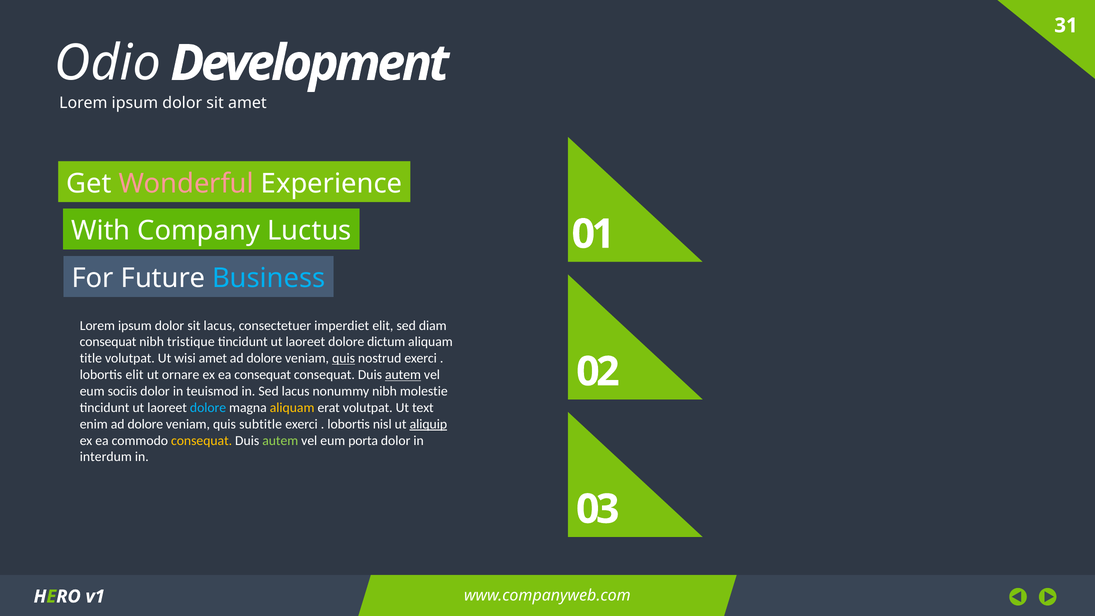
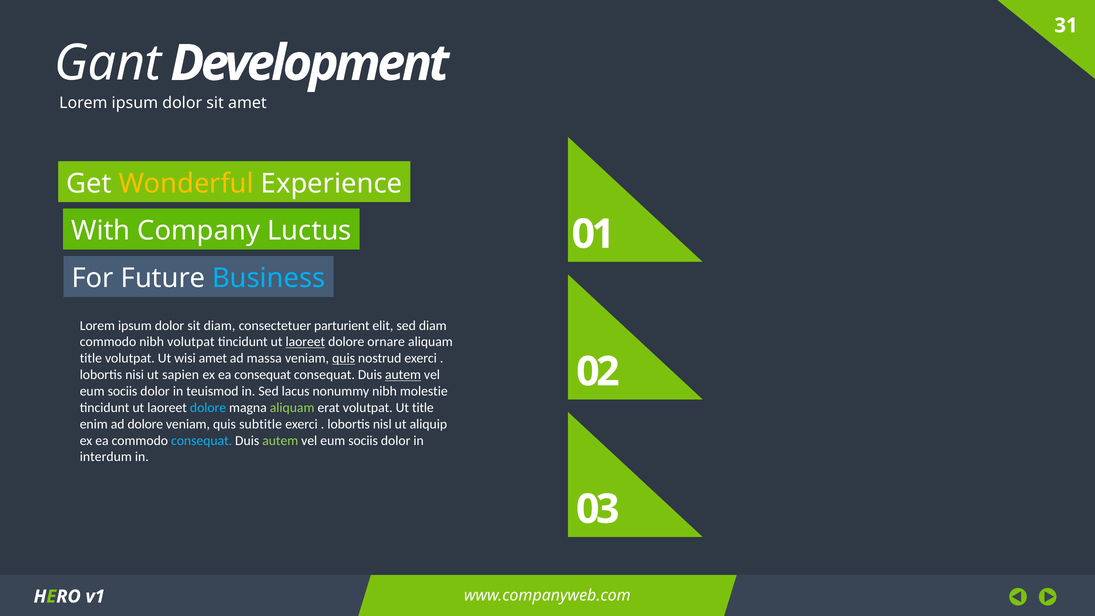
Odio: Odio -> Gant
Wonderful colour: pink -> yellow
sit lacus: lacus -> diam
imperdiet: imperdiet -> parturient
consequat at (108, 342): consequat -> commodo
nibh tristique: tristique -> volutpat
laoreet at (305, 342) underline: none -> present
dictum: dictum -> ornare
dolore at (264, 358): dolore -> massa
lobortis elit: elit -> nisi
ornare: ornare -> sapien
aliquam at (292, 408) colour: yellow -> light green
Ut text: text -> title
aliquip underline: present -> none
consequat at (202, 440) colour: yellow -> light blue
porta at (363, 440): porta -> sociis
